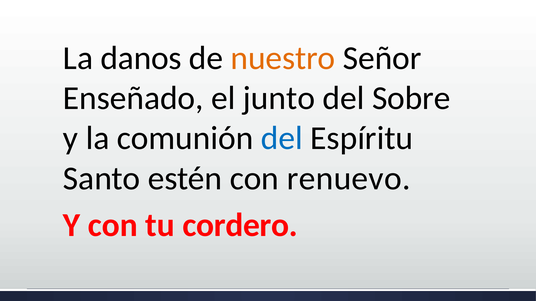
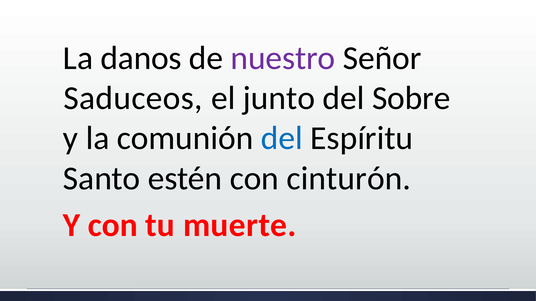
nuestro colour: orange -> purple
Enseñado: Enseñado -> Saduceos
renuevo: renuevo -> cinturón
cordero: cordero -> muerte
